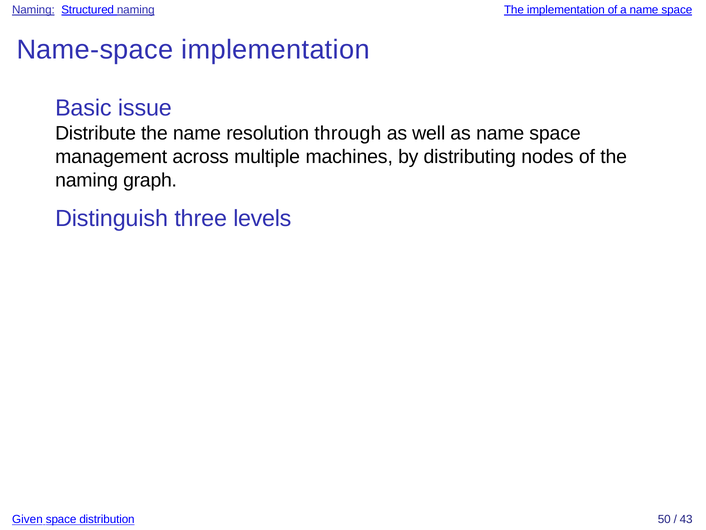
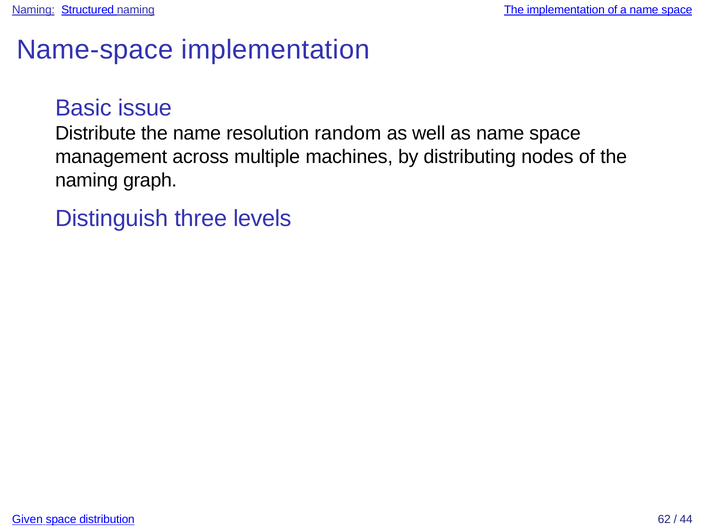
through: through -> random
50: 50 -> 62
43: 43 -> 44
